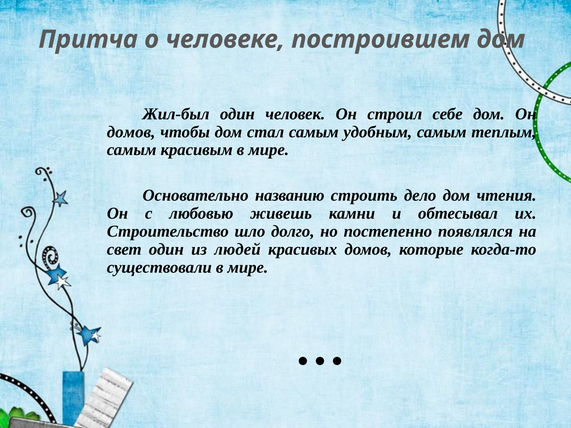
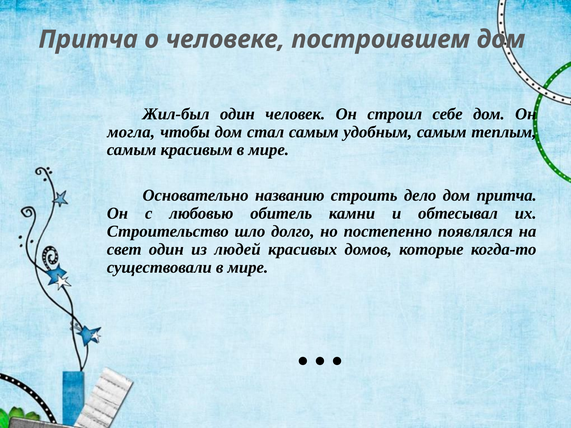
домов at (131, 132): домов -> могла
дом чтения: чтения -> притча
живешь: живешь -> обитель
